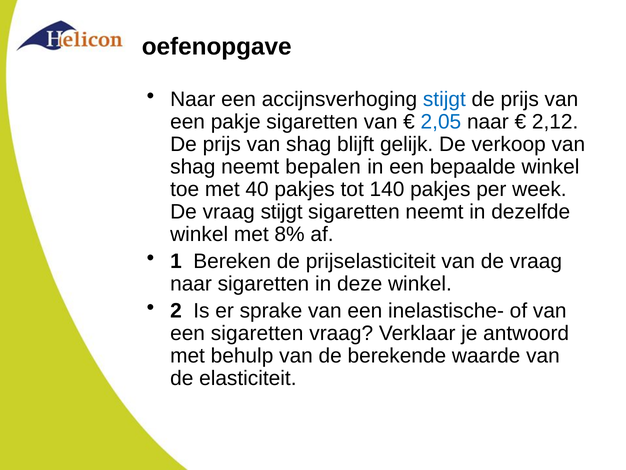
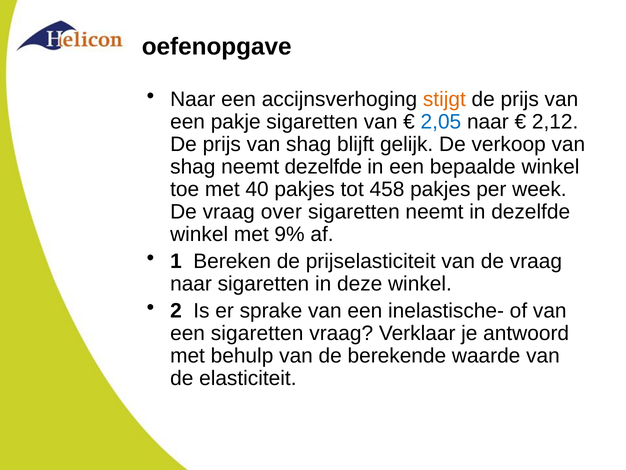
stijgt at (444, 99) colour: blue -> orange
neemt bepalen: bepalen -> dezelfde
140: 140 -> 458
vraag stijgt: stijgt -> over
8%: 8% -> 9%
